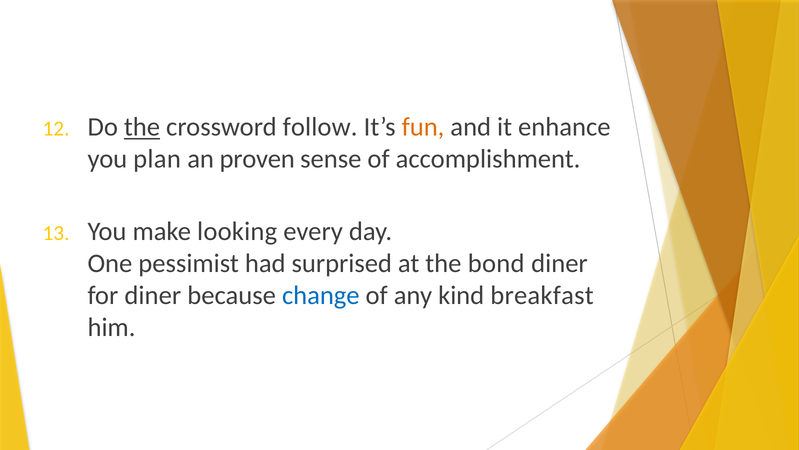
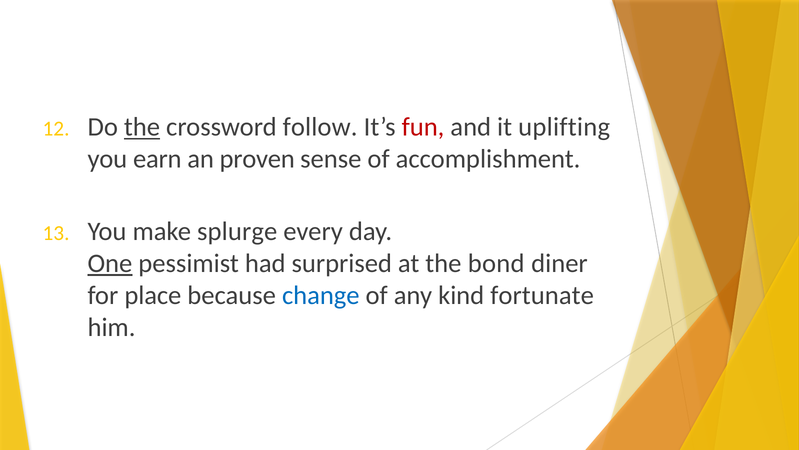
fun colour: orange -> red
enhance: enhance -> uplifting
plan: plan -> earn
looking: looking -> splurge
One underline: none -> present
for diner: diner -> place
breakfast: breakfast -> fortunate
